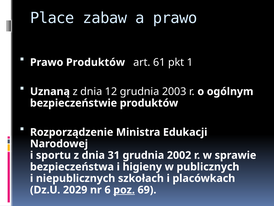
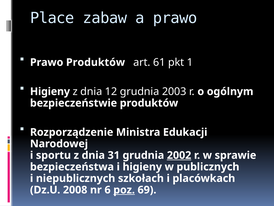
Uznaną at (50, 91): Uznaną -> Higieny
2002 underline: none -> present
2029: 2029 -> 2008
